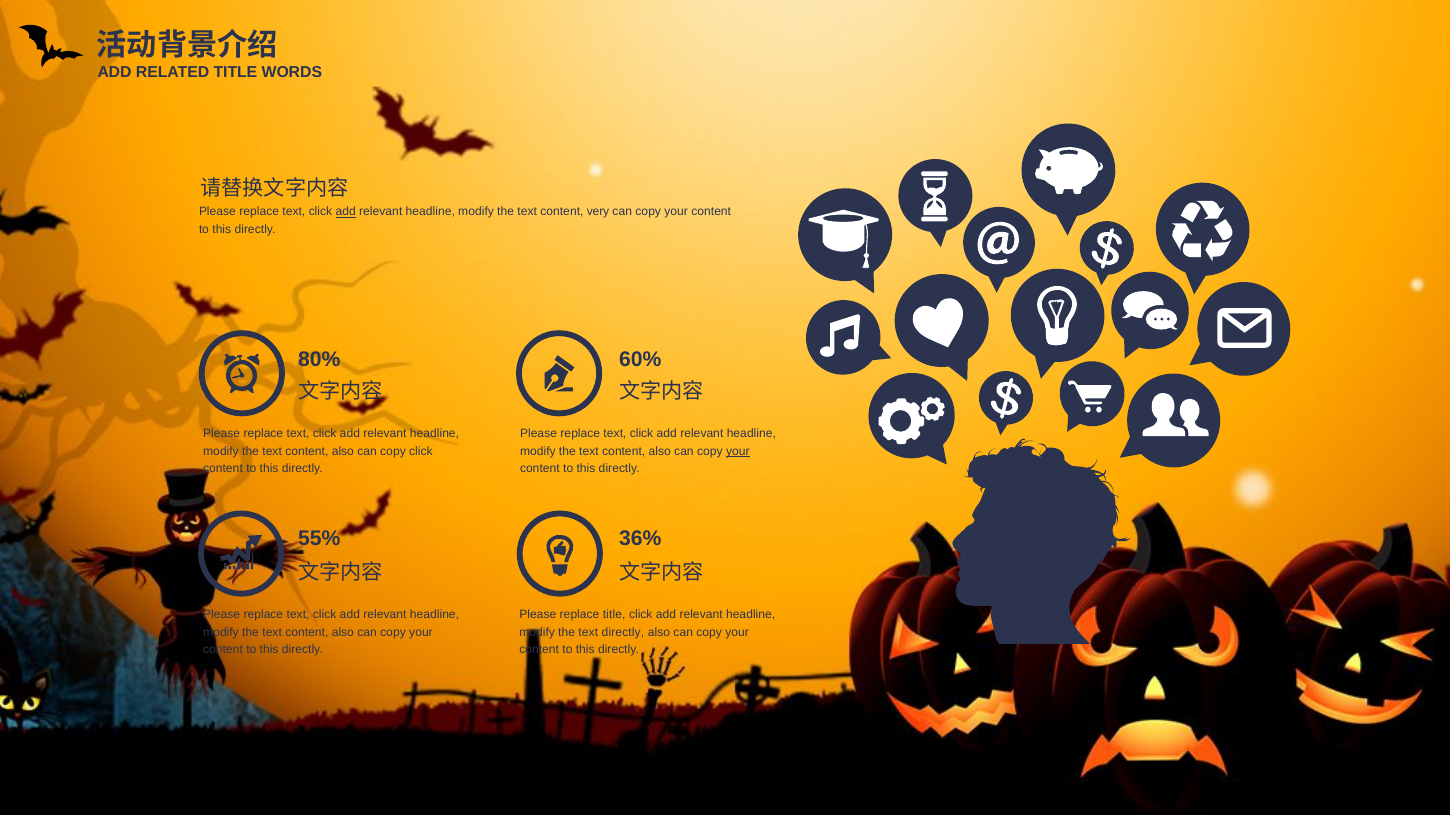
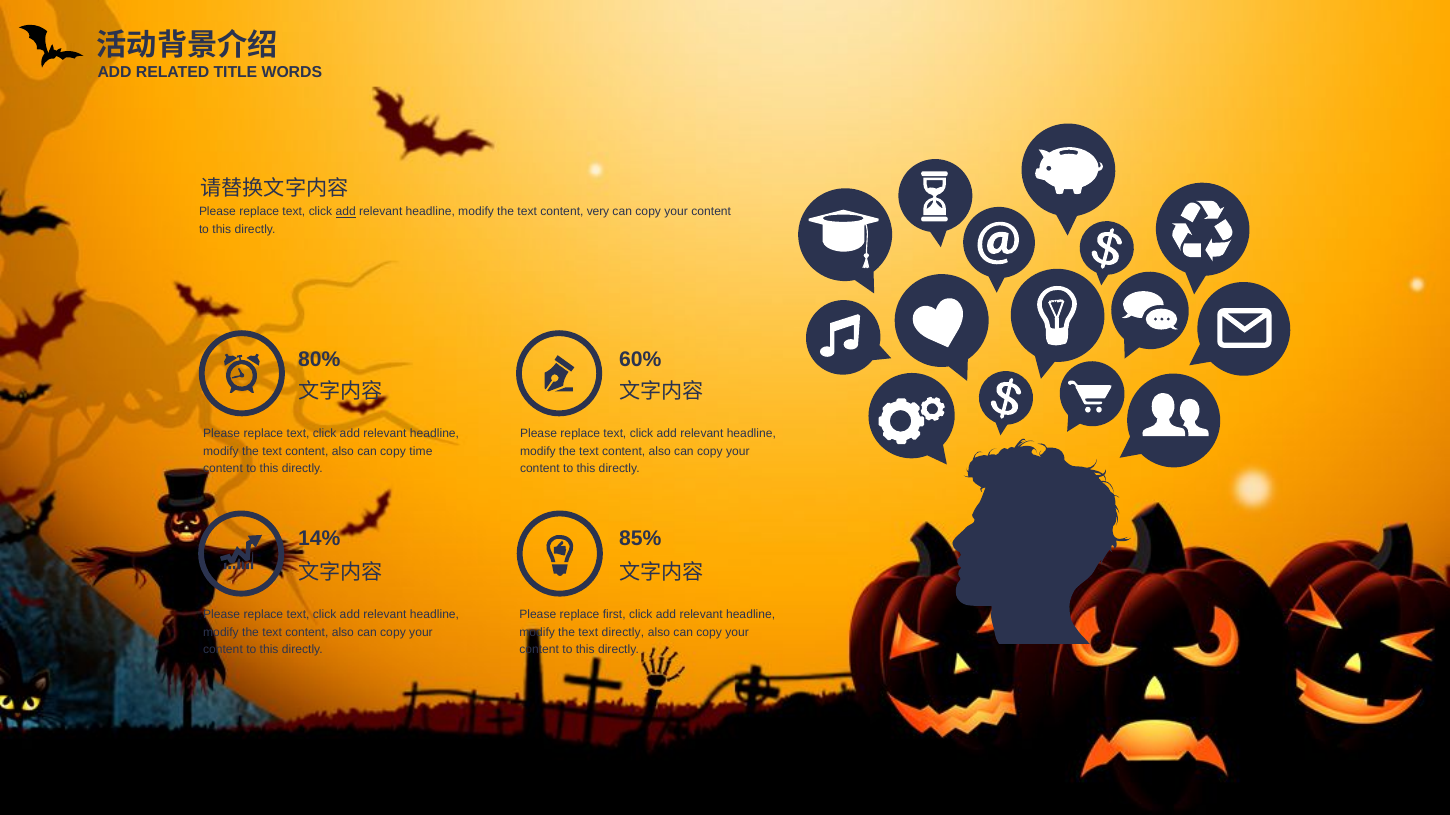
copy click: click -> time
your at (738, 452) underline: present -> none
55%: 55% -> 14%
36%: 36% -> 85%
replace title: title -> first
